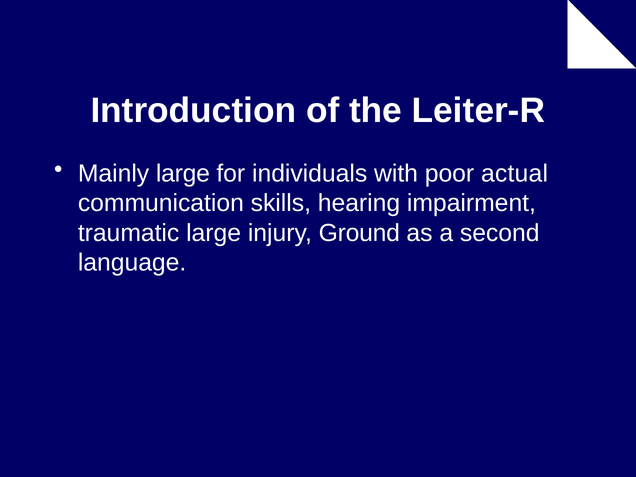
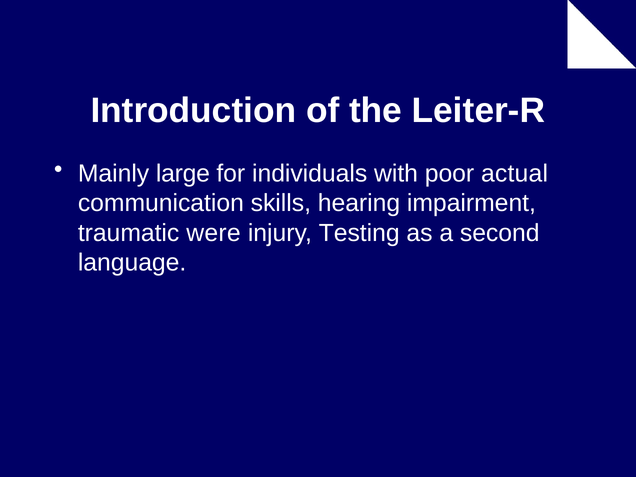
traumatic large: large -> were
Ground: Ground -> Testing
